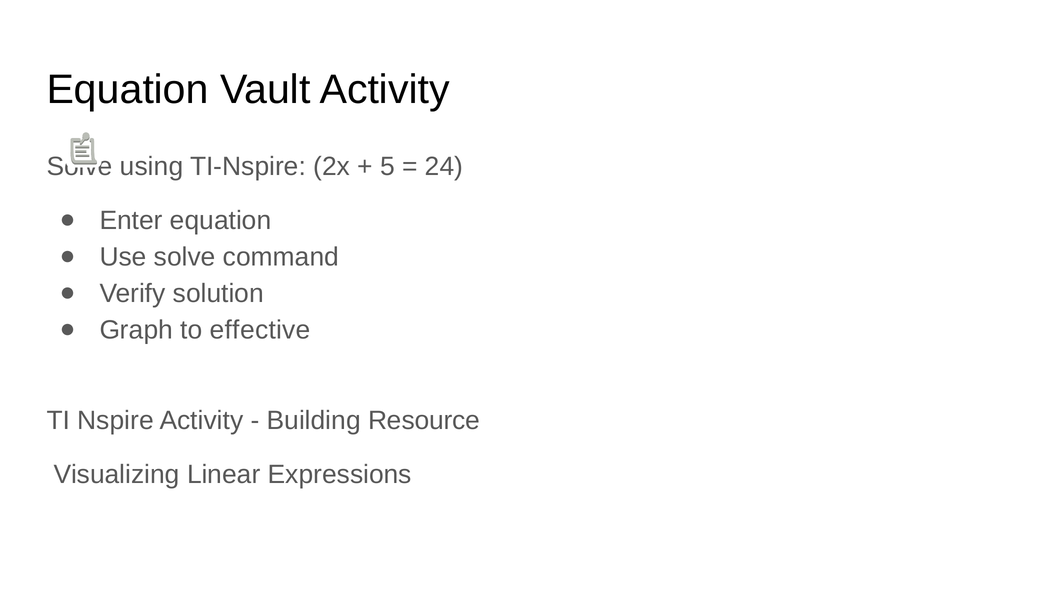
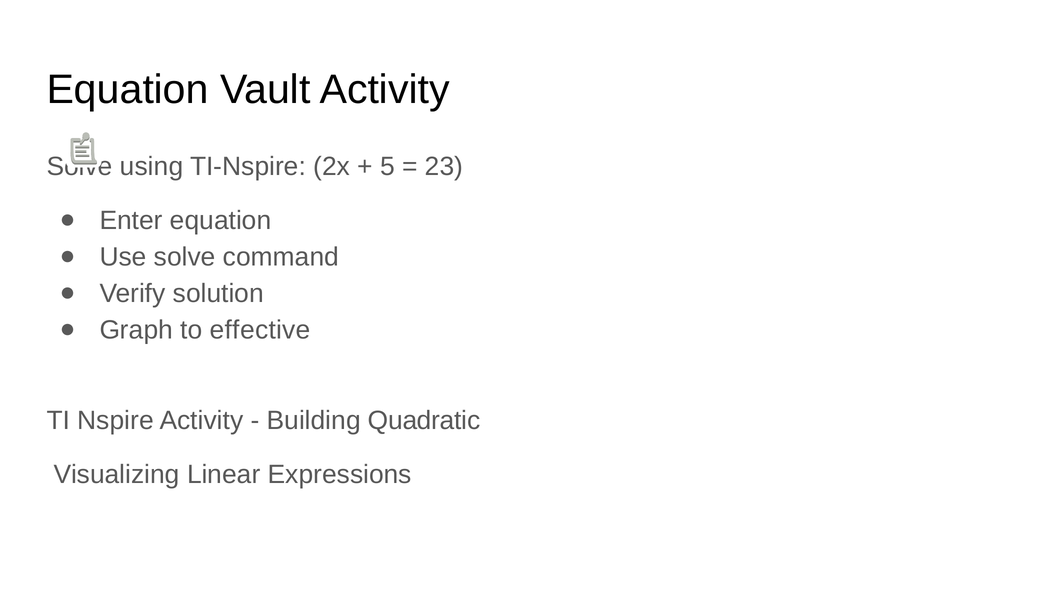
24: 24 -> 23
Resource: Resource -> Quadratic
